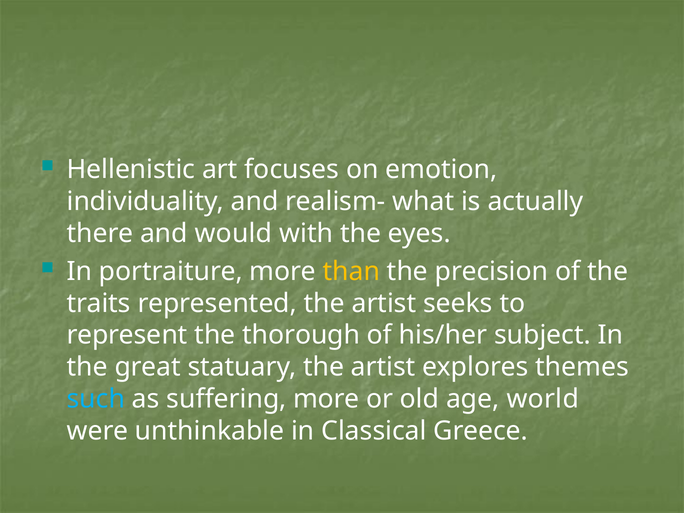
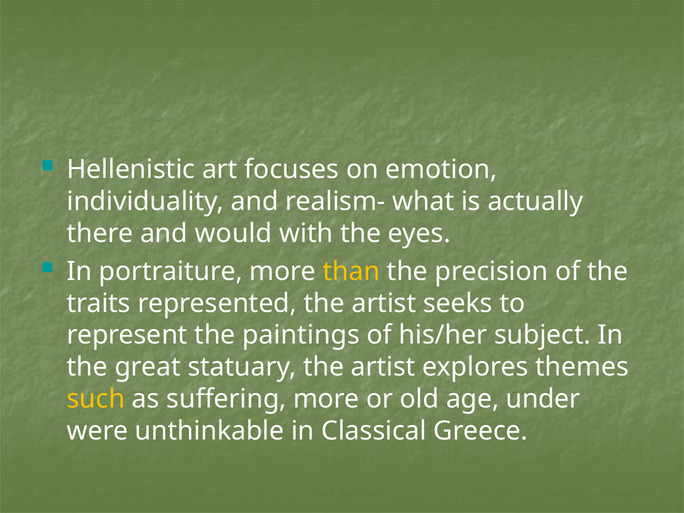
thorough: thorough -> paintings
such colour: light blue -> yellow
world: world -> under
